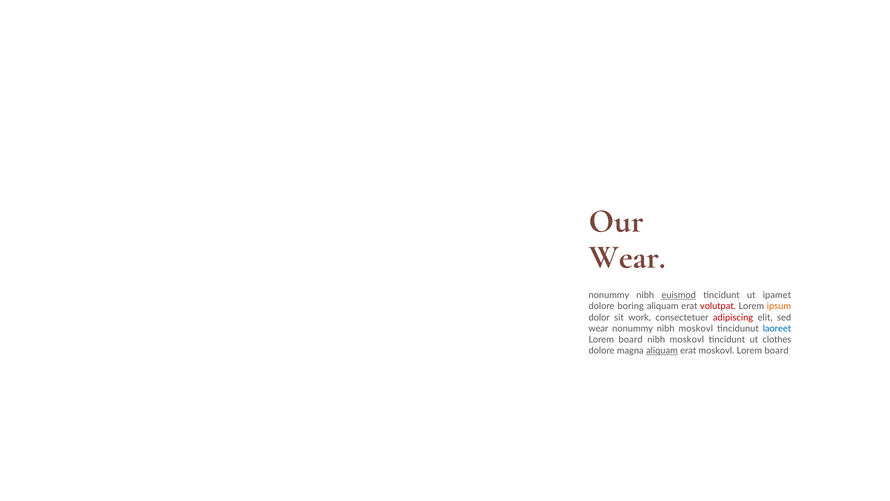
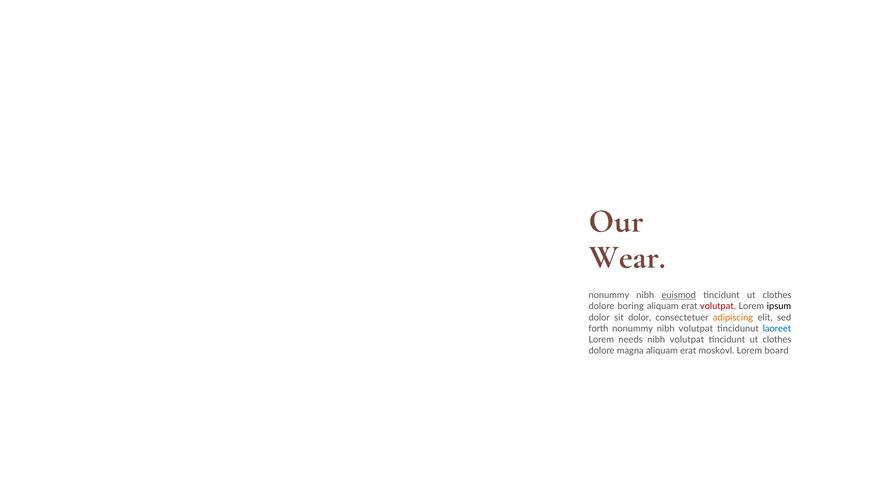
ipamet at (777, 295): ipamet -> clothes
ipsum colour: orange -> black
sit work: work -> dolor
adipiscing colour: red -> orange
wear at (598, 328): wear -> forth
nonummy nibh moskovl: moskovl -> volutpat
board at (631, 340): board -> needs
moskovl at (687, 340): moskovl -> volutpat
aliquam at (662, 351) underline: present -> none
